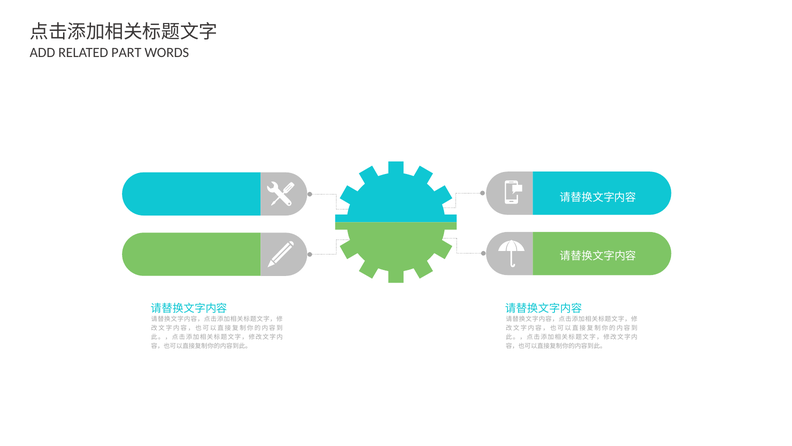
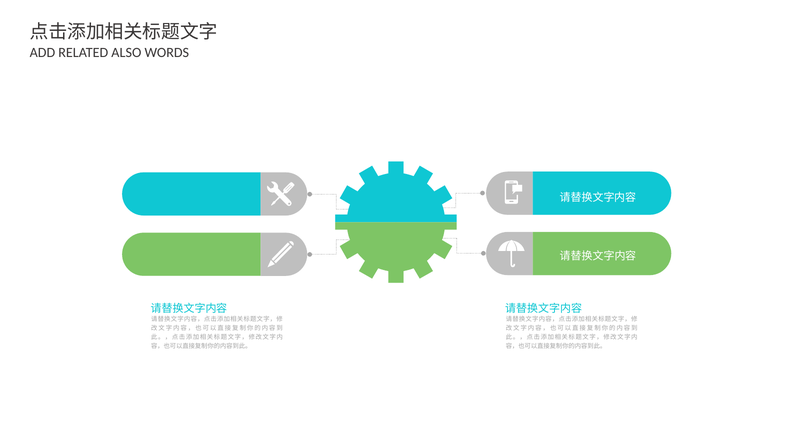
PART: PART -> ALSO
